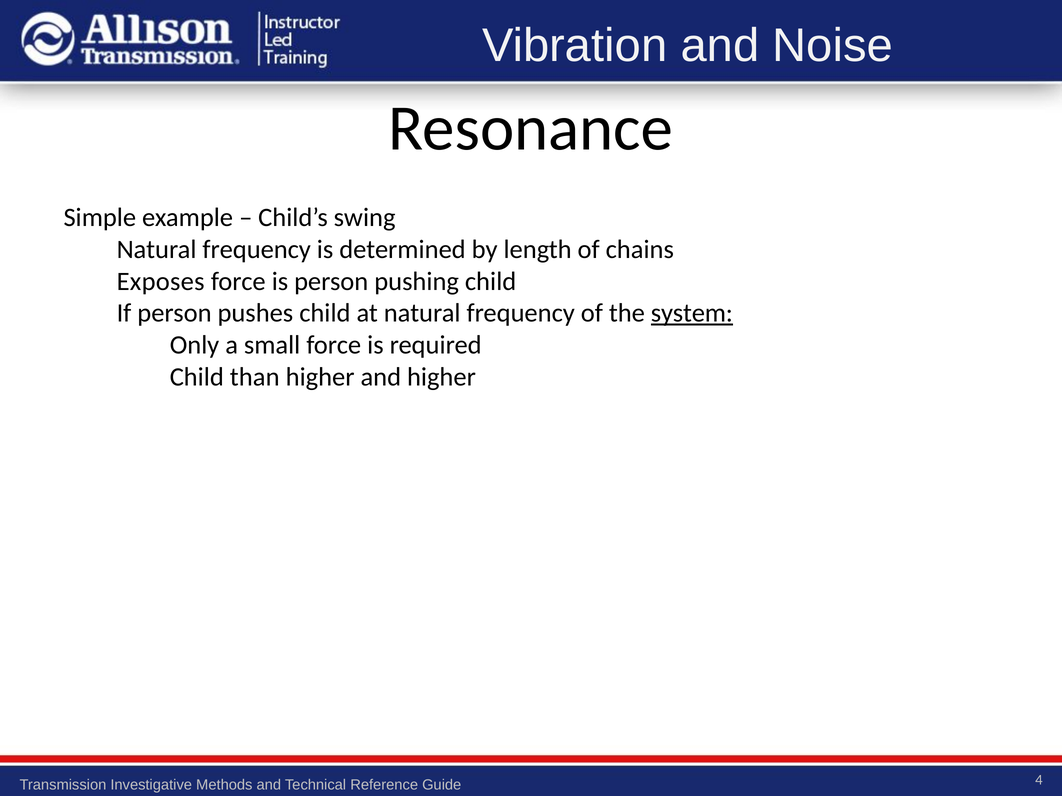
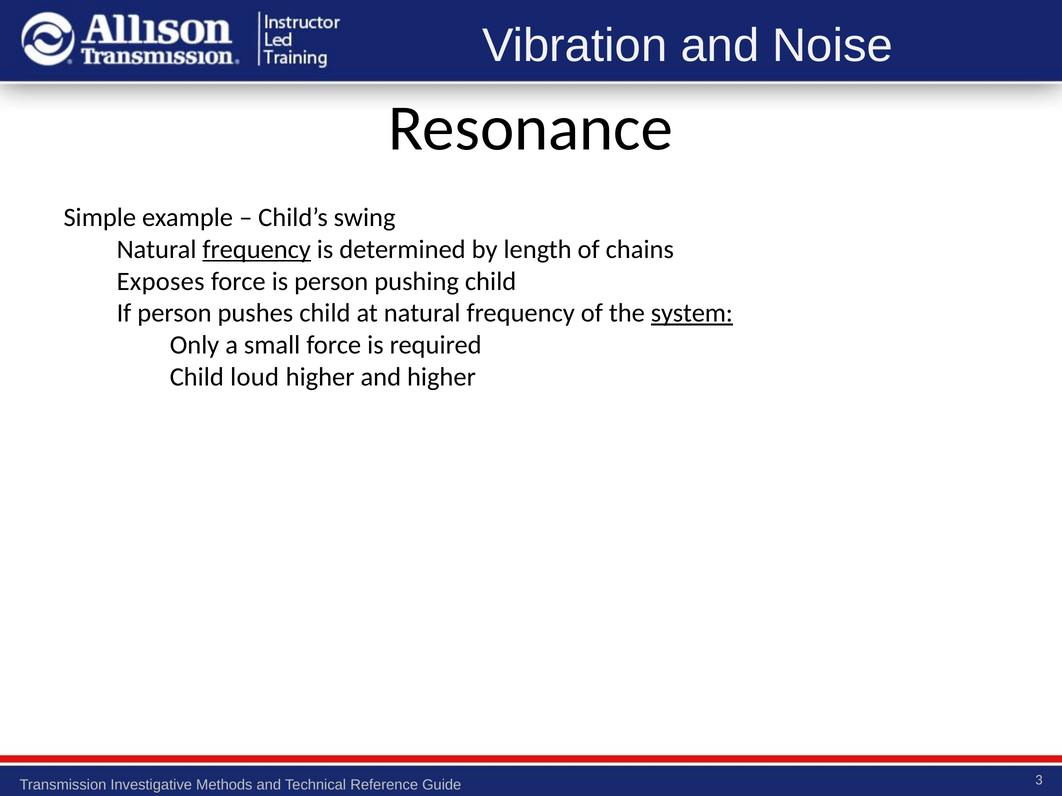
frequency at (257, 250) underline: none -> present
than: than -> loud
4: 4 -> 3
